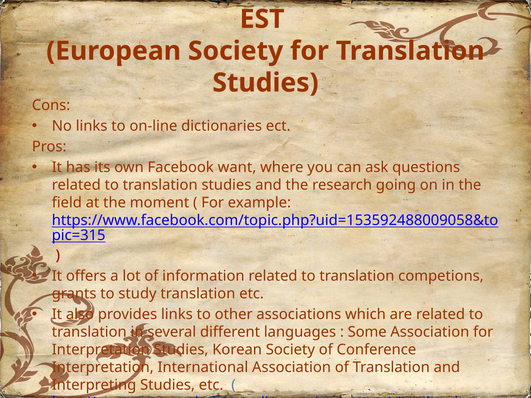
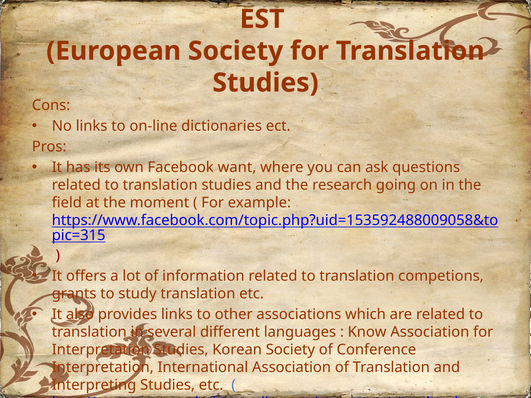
Some: Some -> Know
